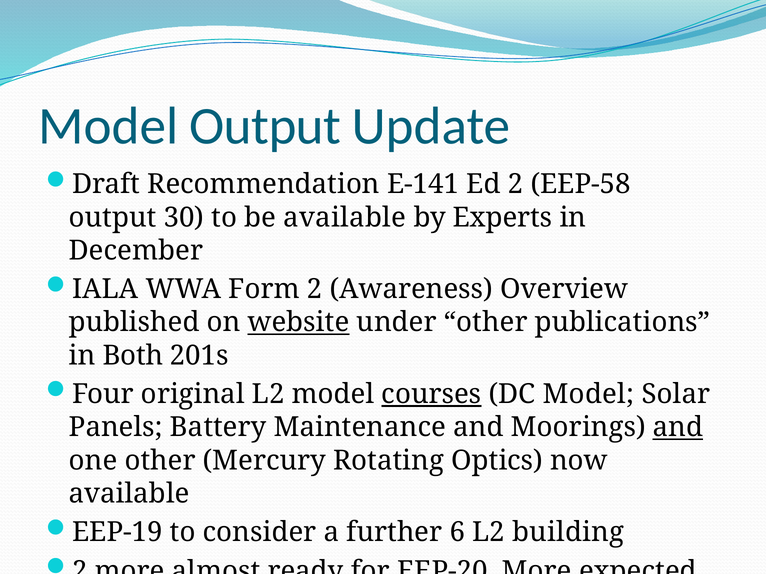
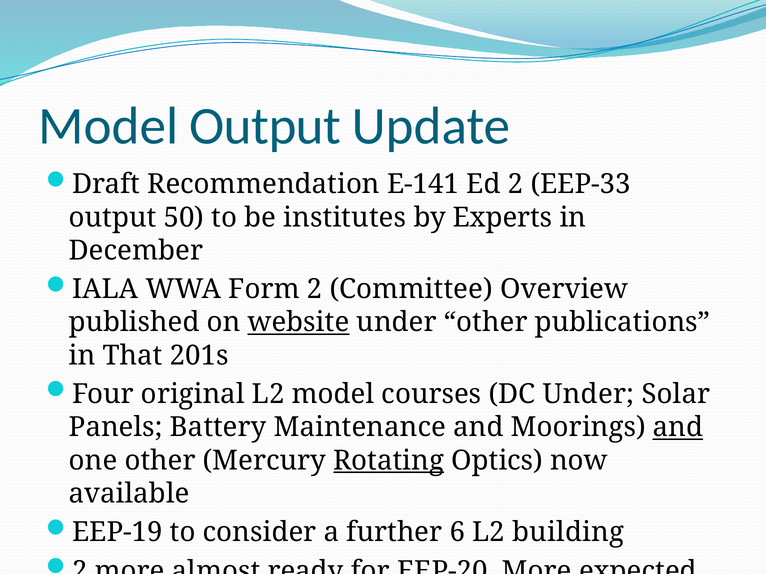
EEP-58: EEP-58 -> EEP-33
30: 30 -> 50
be available: available -> institutes
Awareness: Awareness -> Committee
Both: Both -> That
courses underline: present -> none
DC Model: Model -> Under
Rotating underline: none -> present
